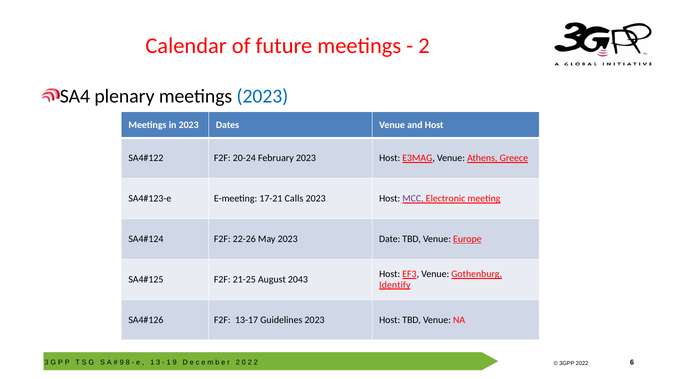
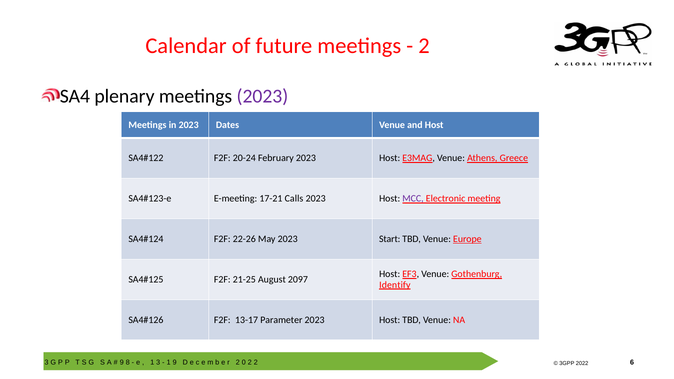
2023 at (262, 96) colour: blue -> purple
Date: Date -> Start
2043: 2043 -> 2097
Guidelines: Guidelines -> Parameter
